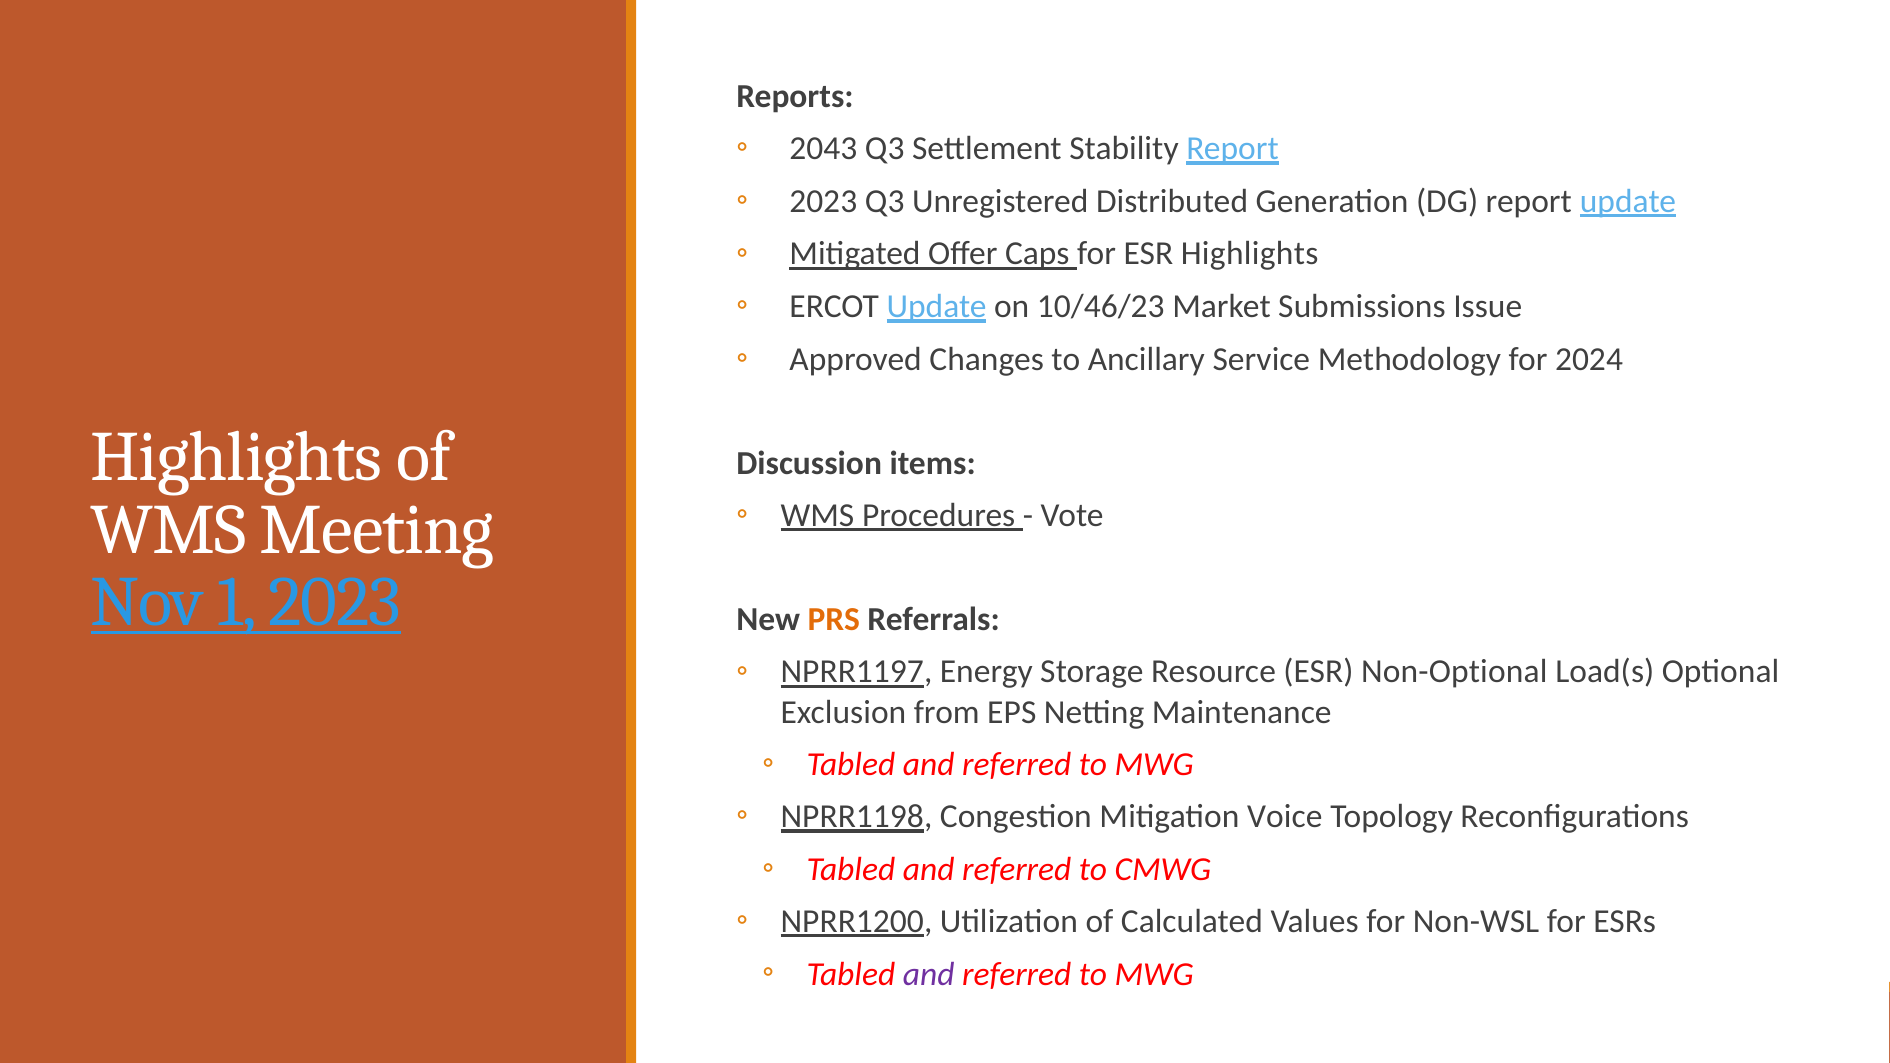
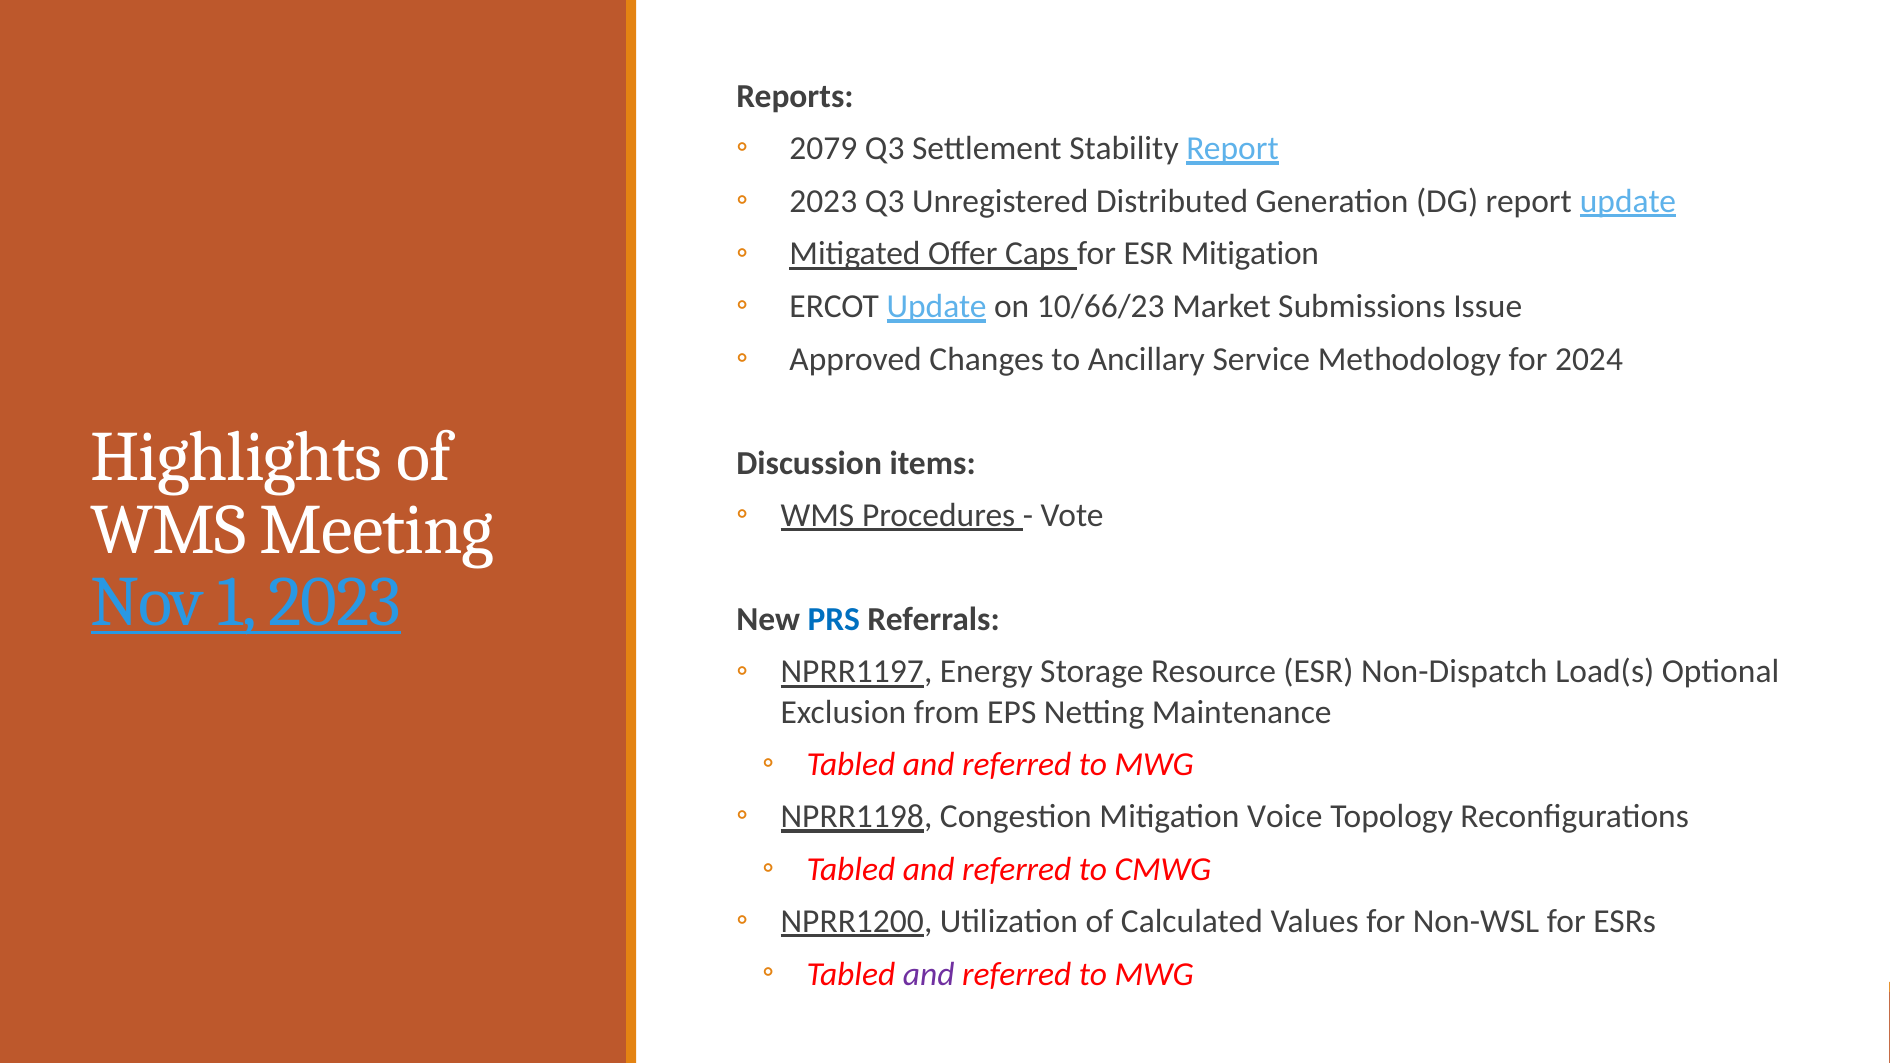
2043: 2043 -> 2079
ESR Highlights: Highlights -> Mitigation
10/46/23: 10/46/23 -> 10/66/23
PRS colour: orange -> blue
Non-Optional: Non-Optional -> Non-Dispatch
